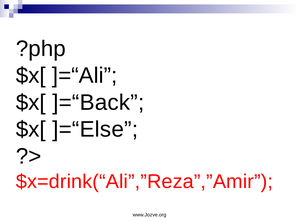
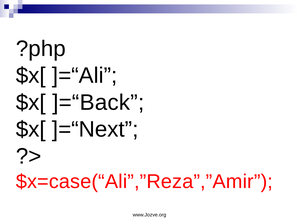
]=“Else: ]=“Else -> ]=“Next
$x=drink(“Ali”,”Reza”,”Amir: $x=drink(“Ali”,”Reza”,”Amir -> $x=case(“Ali”,”Reza”,”Amir
